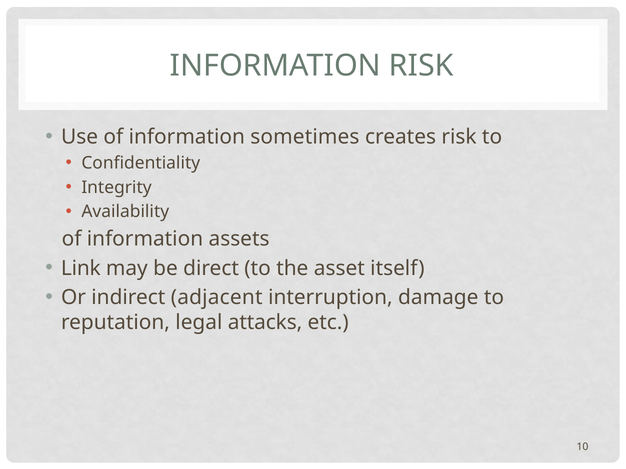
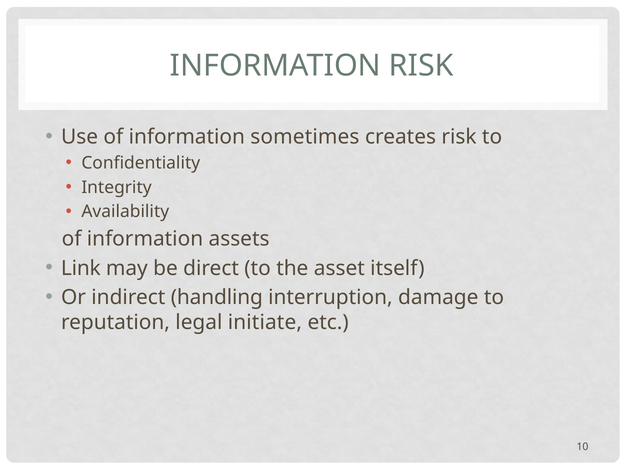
adjacent: adjacent -> handling
attacks: attacks -> initiate
